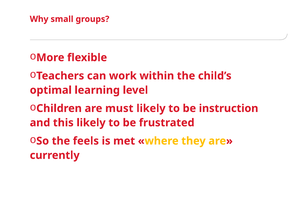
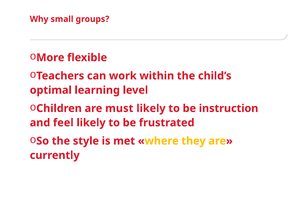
this: this -> feel
feels: feels -> style
